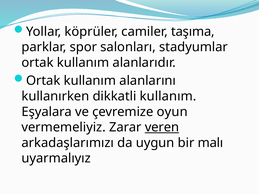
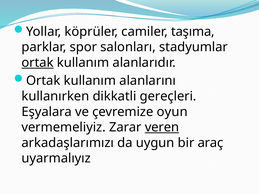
ortak at (38, 63) underline: none -> present
dikkatli kullanım: kullanım -> gereçleri
malı: malı -> araç
